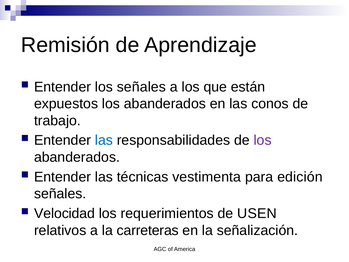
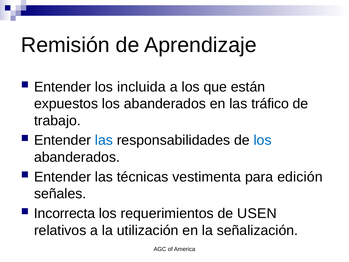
los señales: señales -> incluida
conos: conos -> tráfico
los at (263, 140) colour: purple -> blue
Velocidad: Velocidad -> Incorrecta
carreteras: carreteras -> utilización
